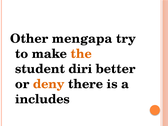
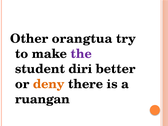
mengapa: mengapa -> orangtua
the colour: orange -> purple
includes: includes -> ruangan
